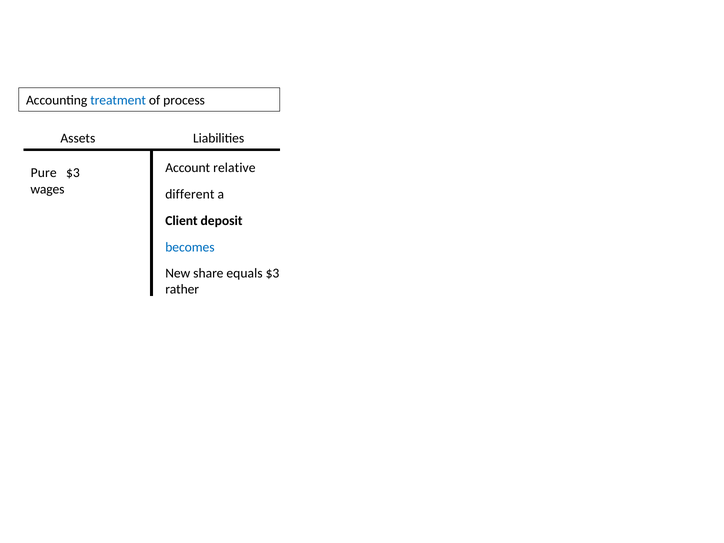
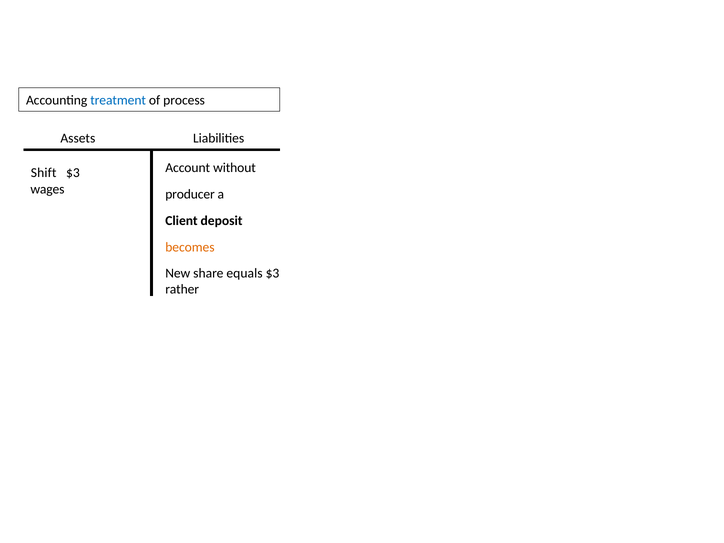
relative: relative -> without
Pure: Pure -> Shift
different: different -> producer
becomes colour: blue -> orange
